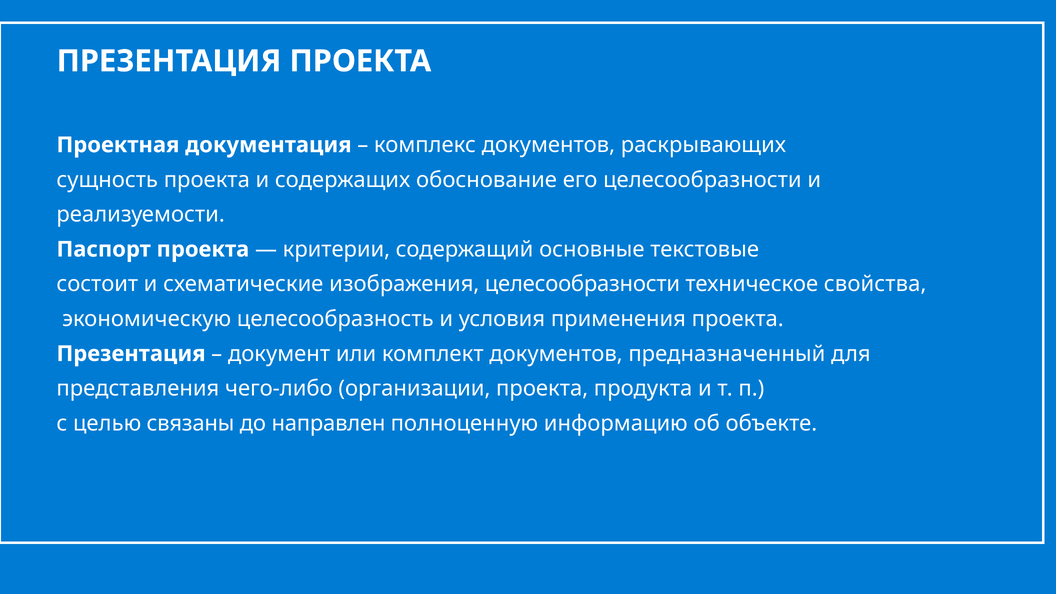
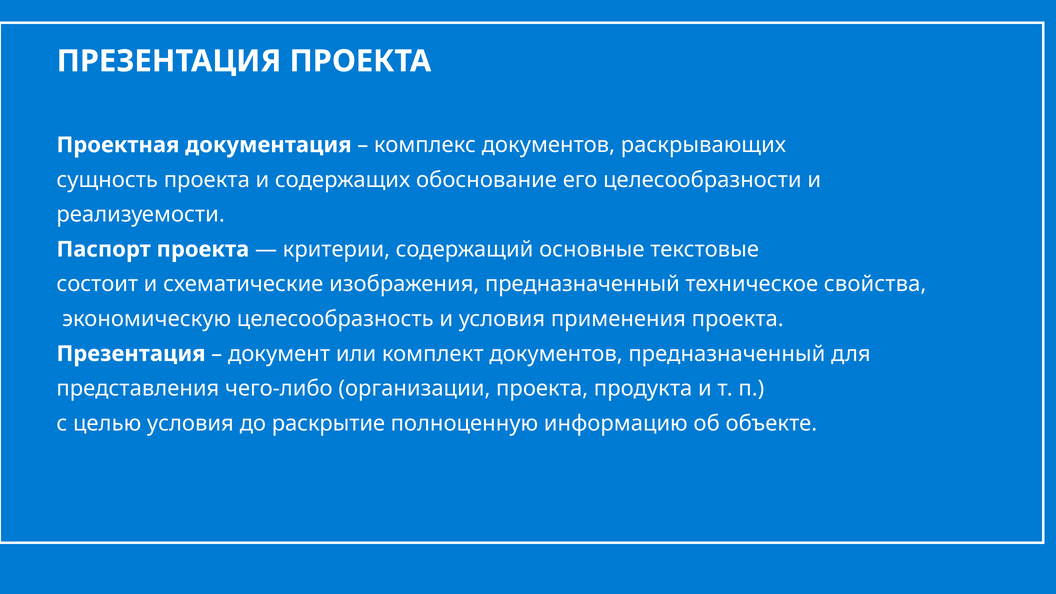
изображения целесообразности: целесообразности -> предназначенный
целью связаны: связаны -> условия
направлен: направлен -> раскрытие
